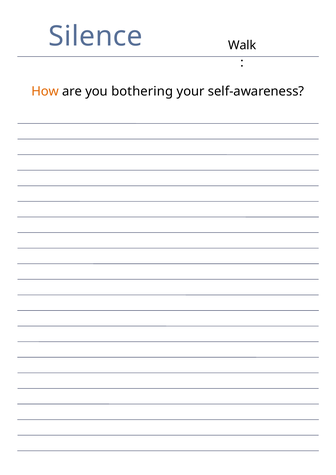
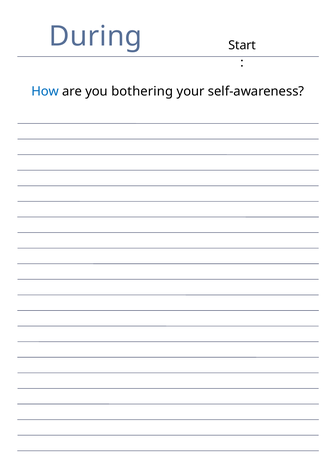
Silence: Silence -> During
Walk: Walk -> Start
How colour: orange -> blue
